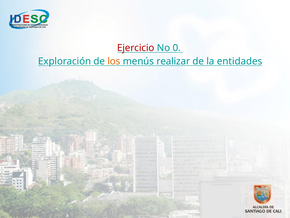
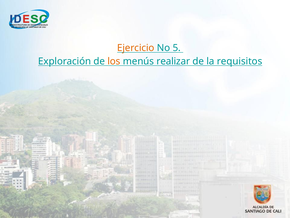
Ejercicio colour: red -> orange
0: 0 -> 5
entidades: entidades -> requisitos
